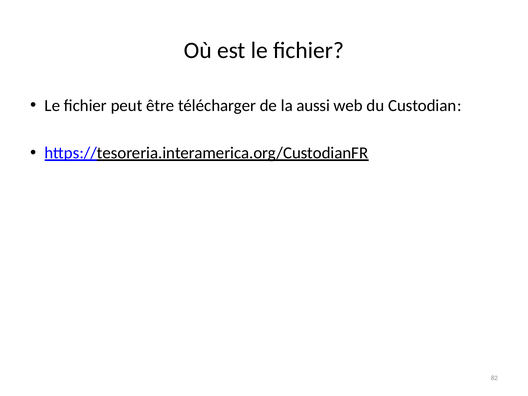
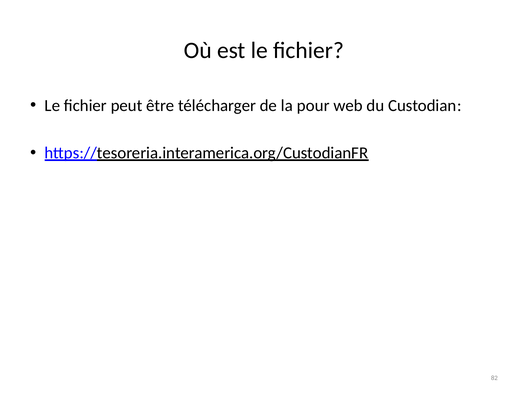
aussi: aussi -> pour
